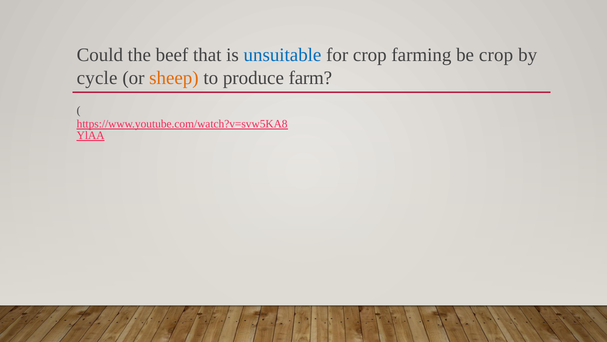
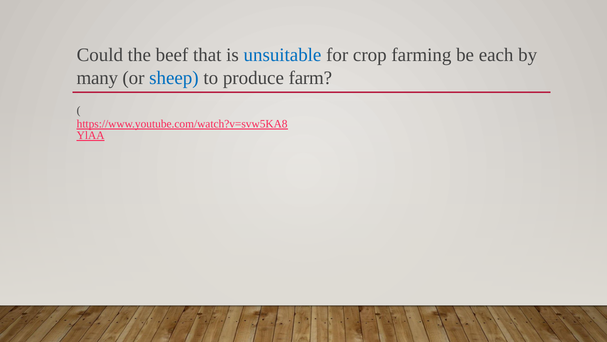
be crop: crop -> each
cycle: cycle -> many
sheep colour: orange -> blue
